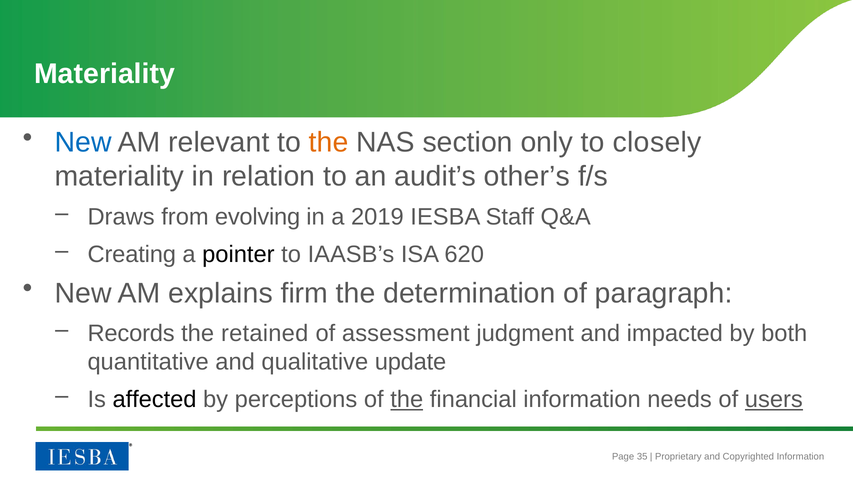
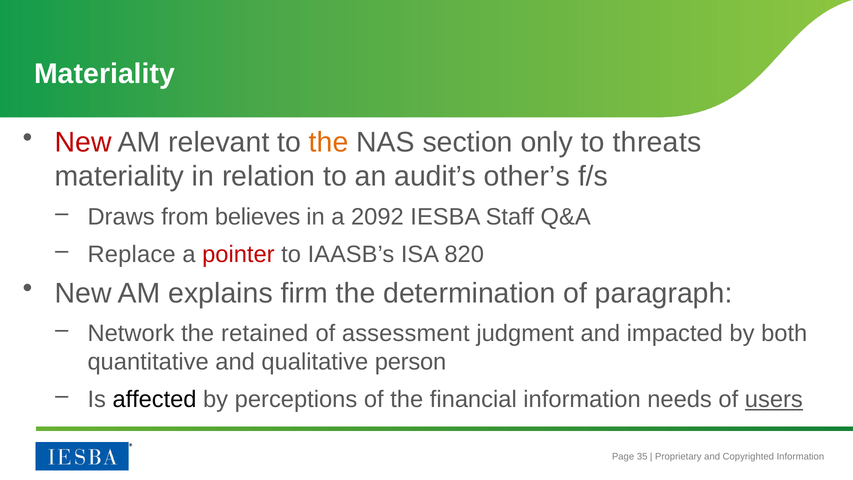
New at (83, 142) colour: blue -> red
closely: closely -> threats
evolving: evolving -> believes
2019: 2019 -> 2092
Creating: Creating -> Replace
pointer colour: black -> red
620: 620 -> 820
Records: Records -> Network
update: update -> person
the at (407, 399) underline: present -> none
